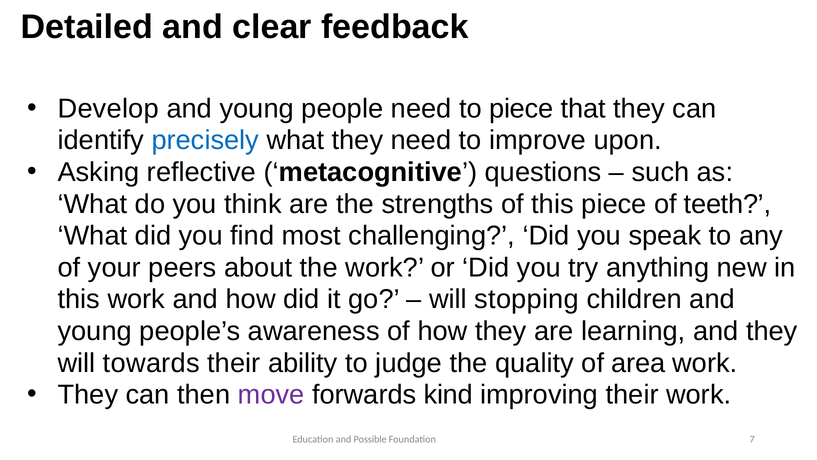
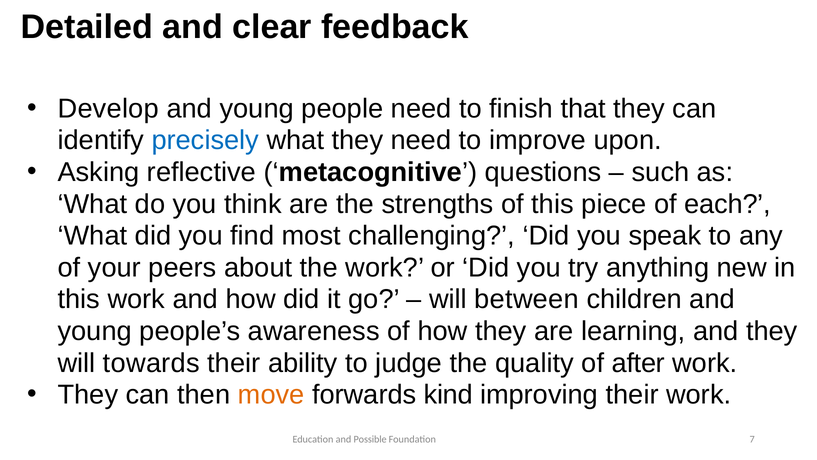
to piece: piece -> finish
teeth: teeth -> each
stopping: stopping -> between
area: area -> after
move colour: purple -> orange
